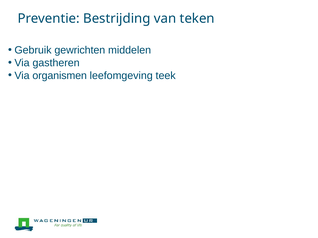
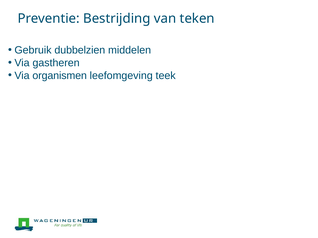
gewrichten: gewrichten -> dubbelzien
